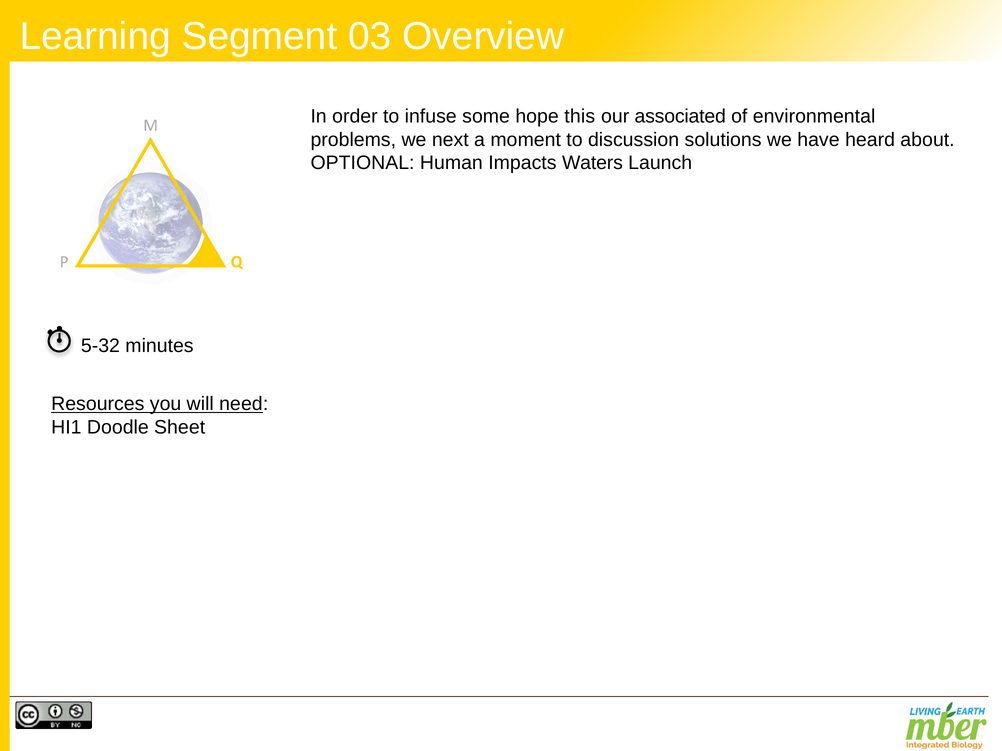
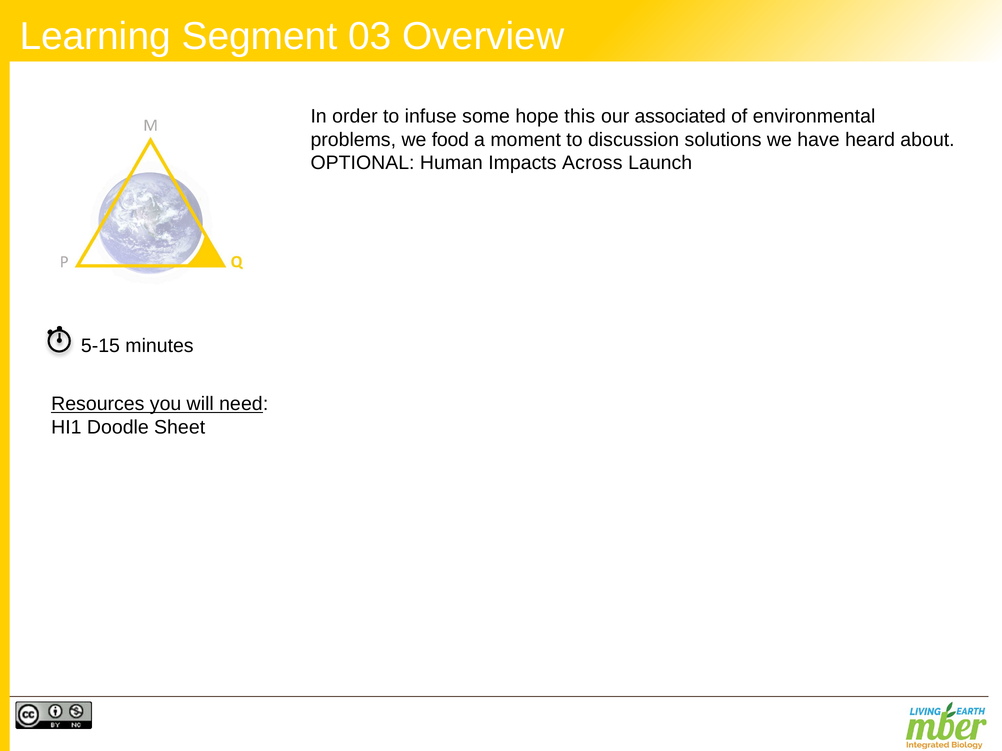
next: next -> food
Waters: Waters -> Across
5-32: 5-32 -> 5-15
